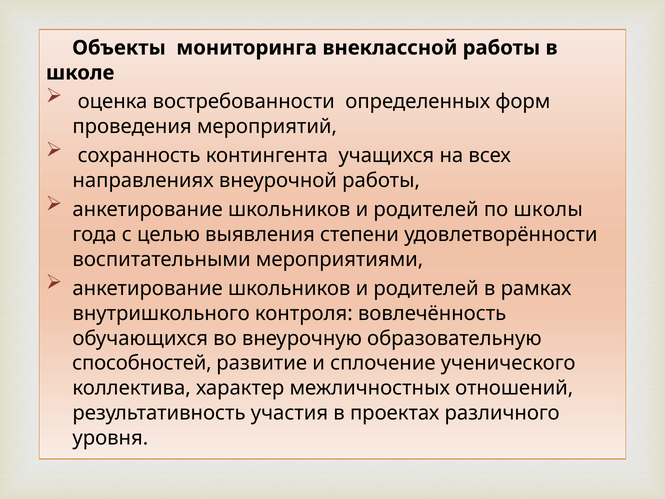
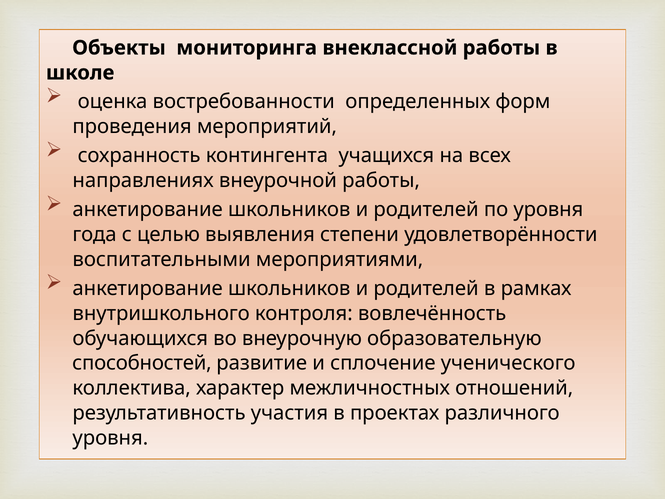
по школы: школы -> уровня
